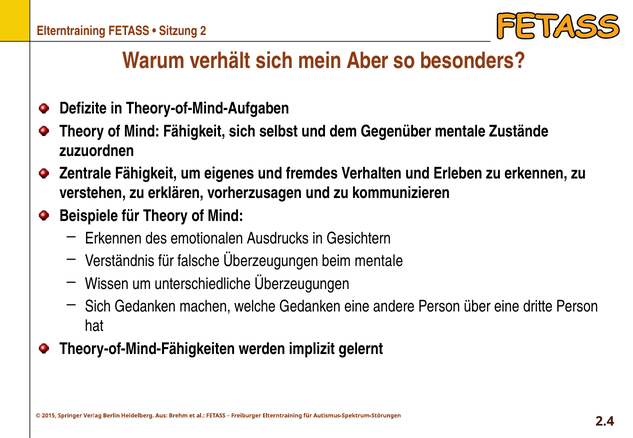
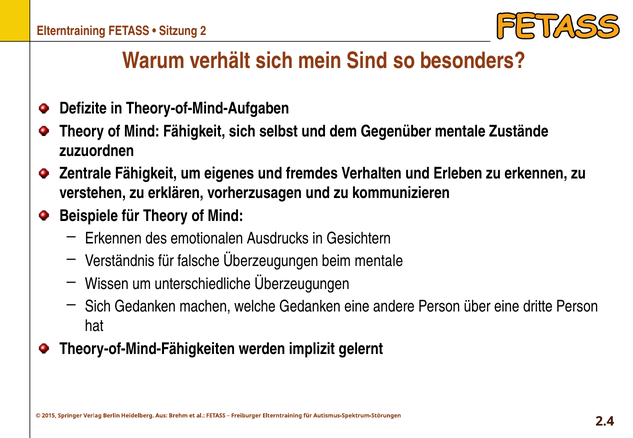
Aber: Aber -> Sind
